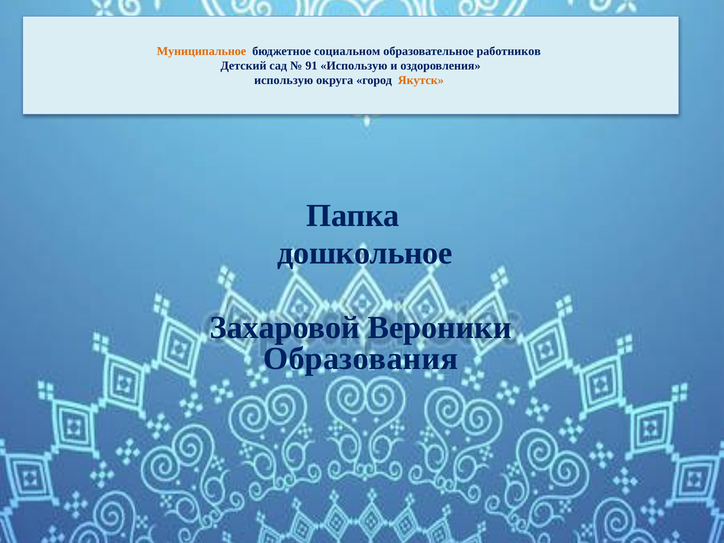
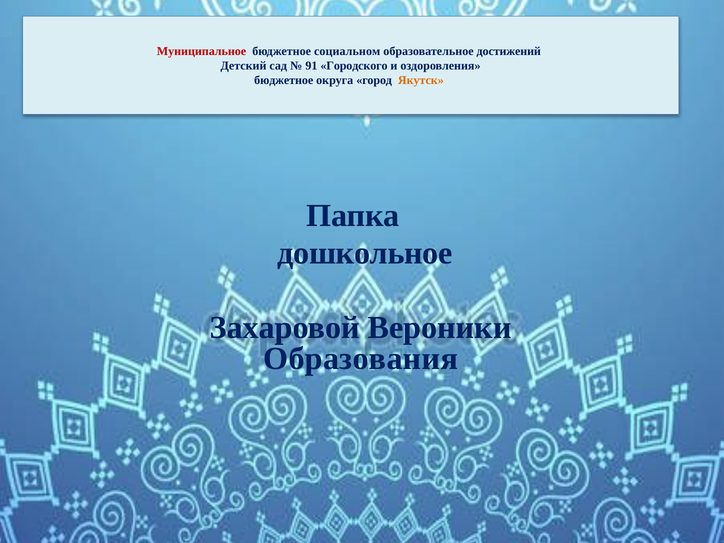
Муниципальное colour: orange -> red
работников: работников -> достижений
91 Использую: Использую -> Городского
использую at (284, 80): использую -> бюджетное
